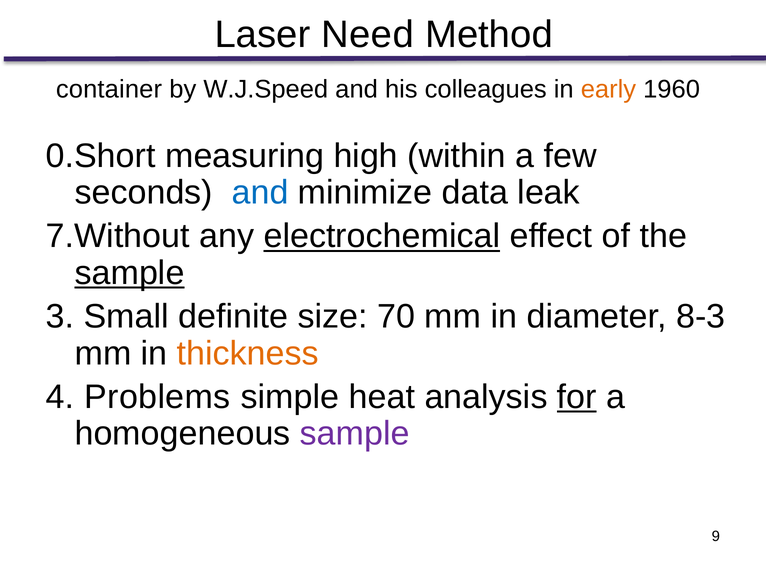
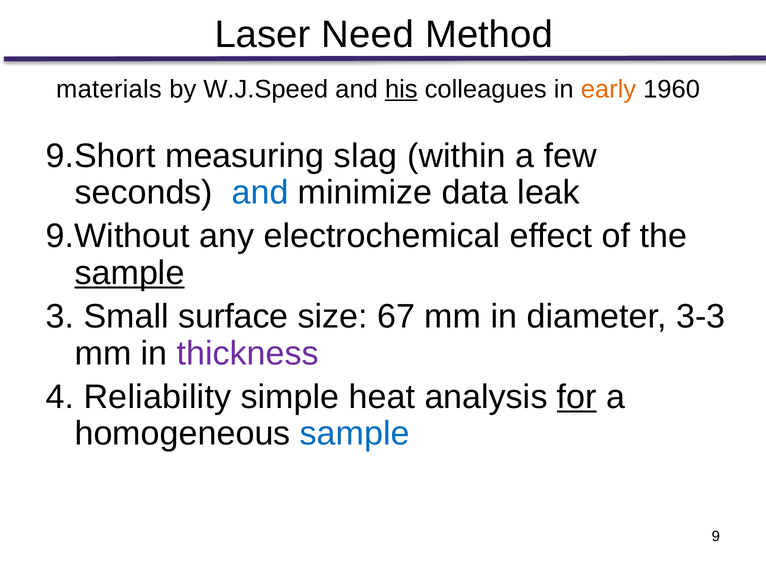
container: container -> materials
his underline: none -> present
0.Short: 0.Short -> 9.Short
high: high -> slag
7.Without: 7.Without -> 9.Without
electrochemical underline: present -> none
definite: definite -> surface
70: 70 -> 67
8-3: 8-3 -> 3-3
thickness colour: orange -> purple
Problems: Problems -> Reliability
sample at (355, 434) colour: purple -> blue
